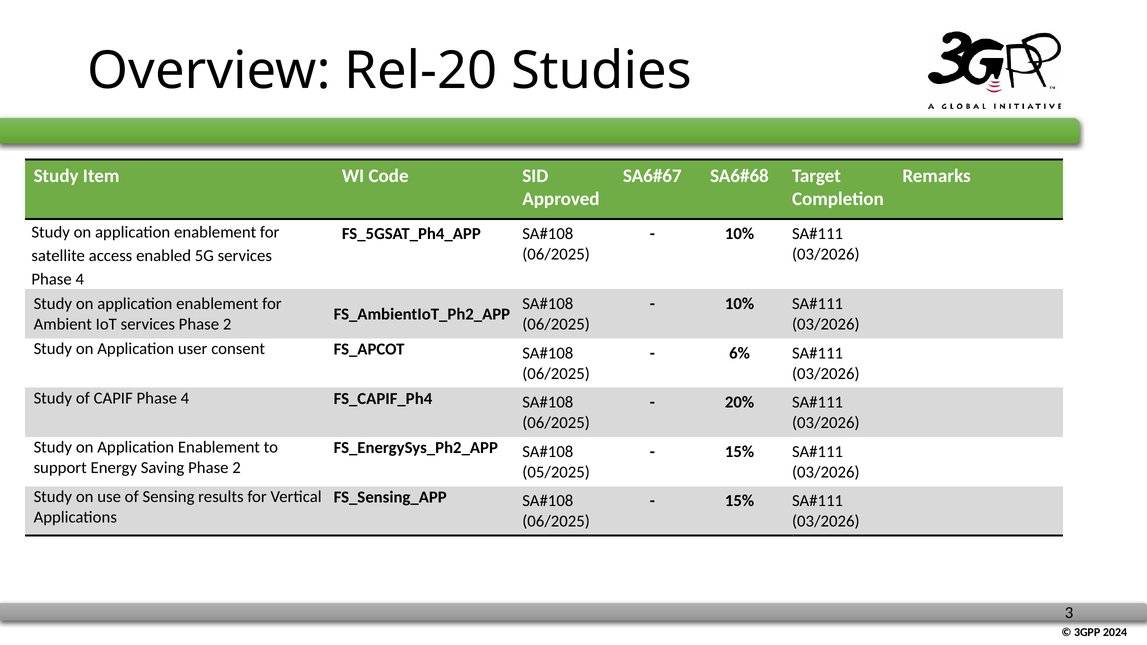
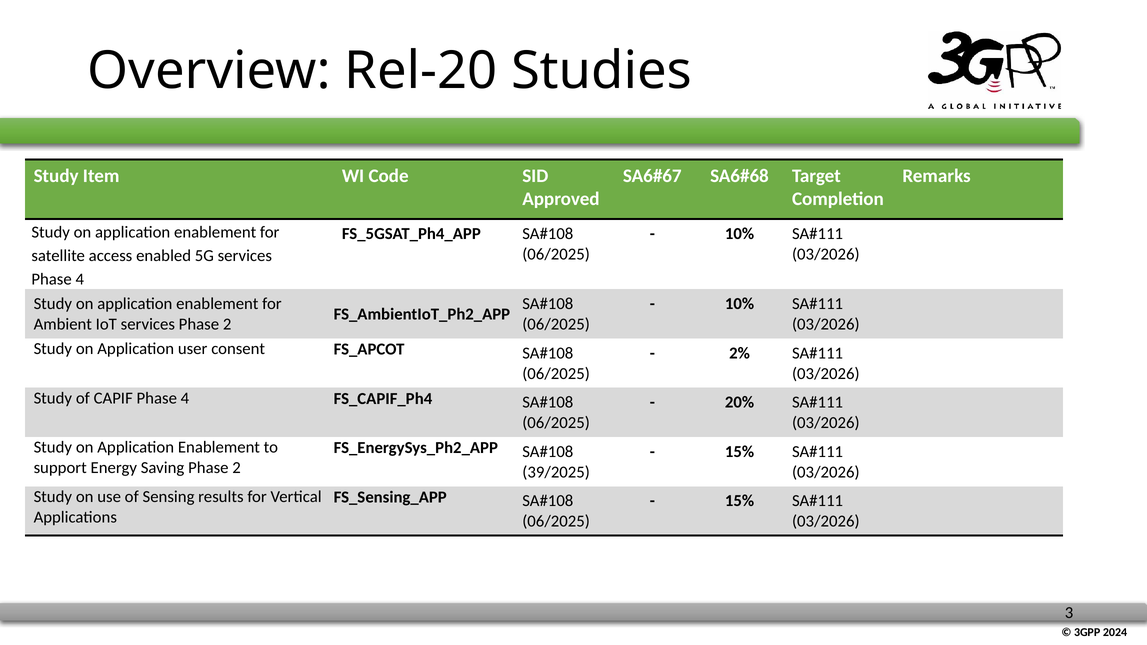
6%: 6% -> 2%
05/2025: 05/2025 -> 39/2025
